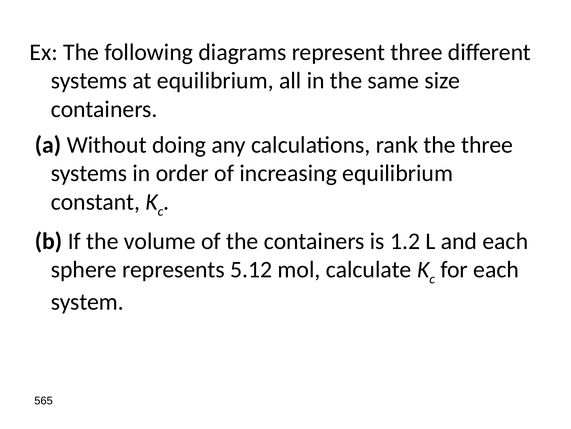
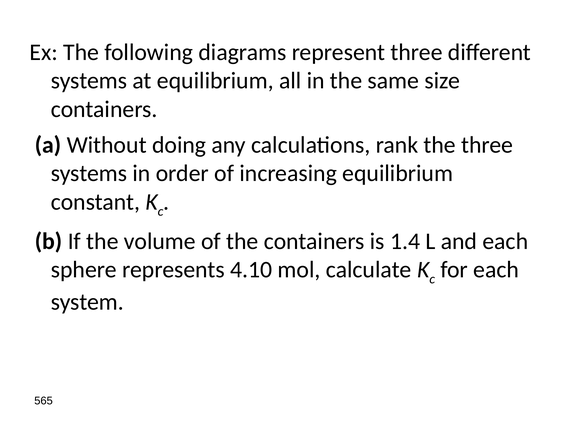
1.2: 1.2 -> 1.4
5.12: 5.12 -> 4.10
